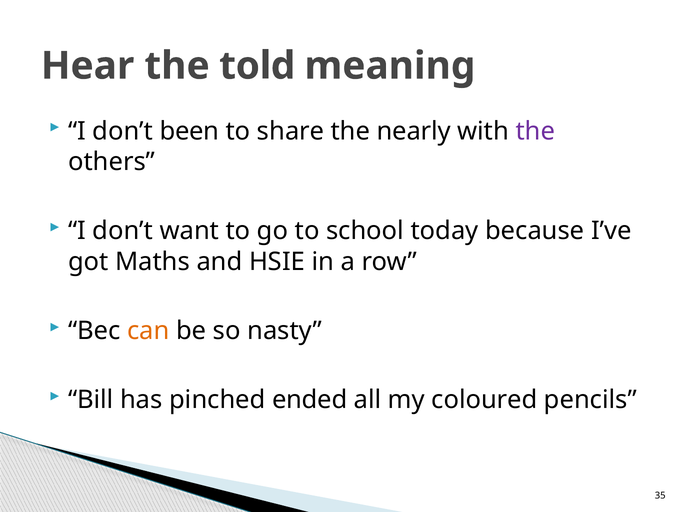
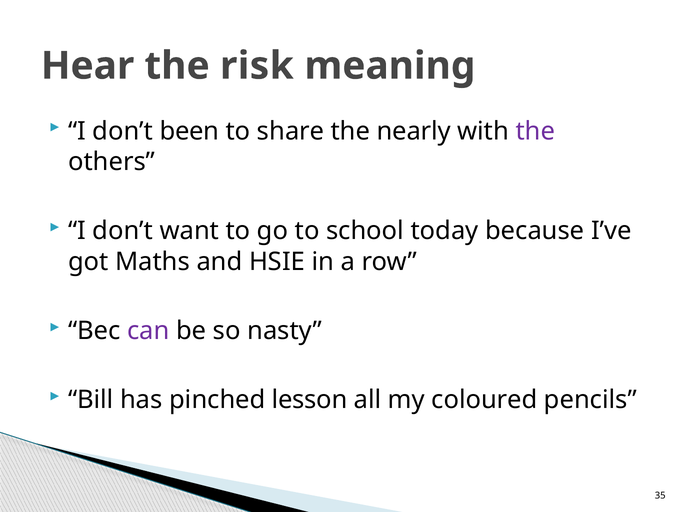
told: told -> risk
can colour: orange -> purple
ended: ended -> lesson
